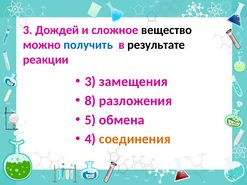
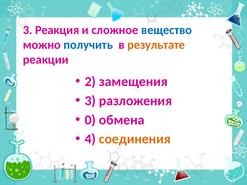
Дождей: Дождей -> Реакция
вещество colour: black -> blue
результате colour: black -> orange
3 at (90, 82): 3 -> 2
8 at (90, 101): 8 -> 3
5: 5 -> 0
